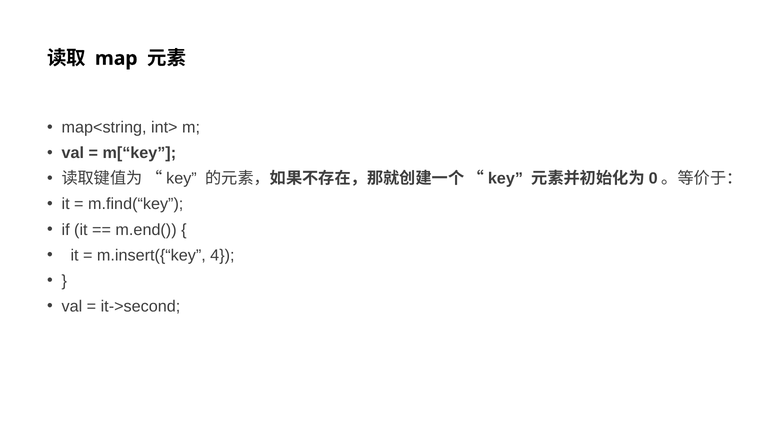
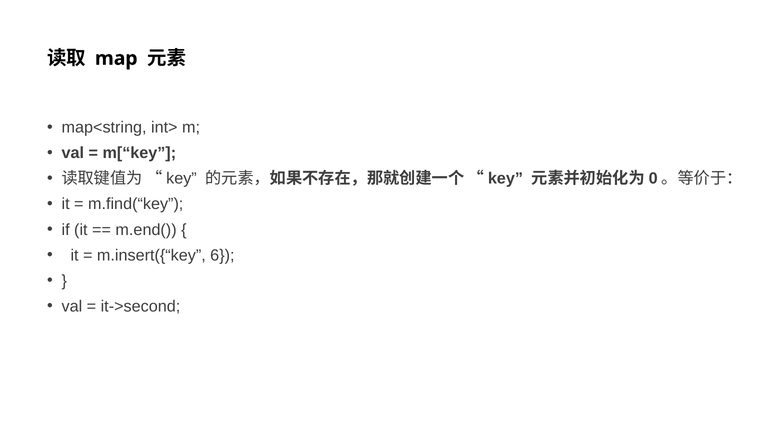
4: 4 -> 6
